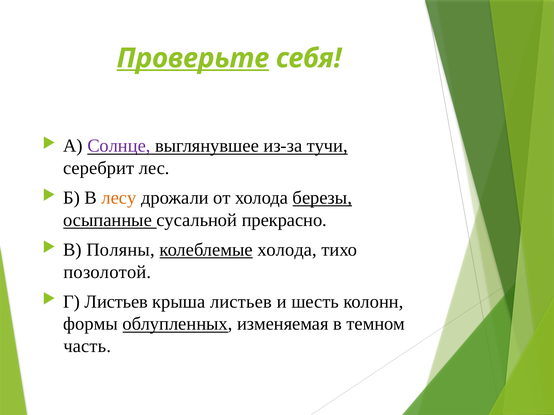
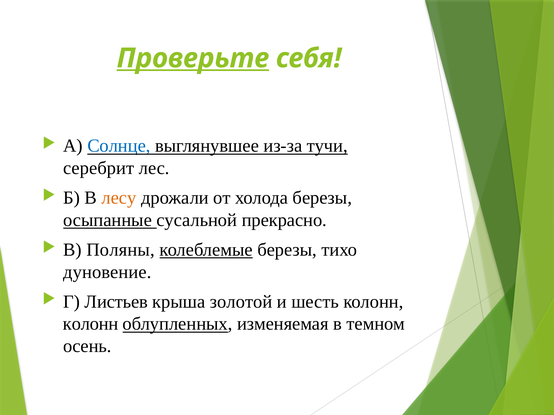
Солнце colour: purple -> blue
березы at (322, 198) underline: present -> none
колеблемые холода: холода -> березы
позолотой: позолотой -> дуновение
крыша листьев: листьев -> золотой
формы at (91, 324): формы -> колонн
часть: часть -> осень
